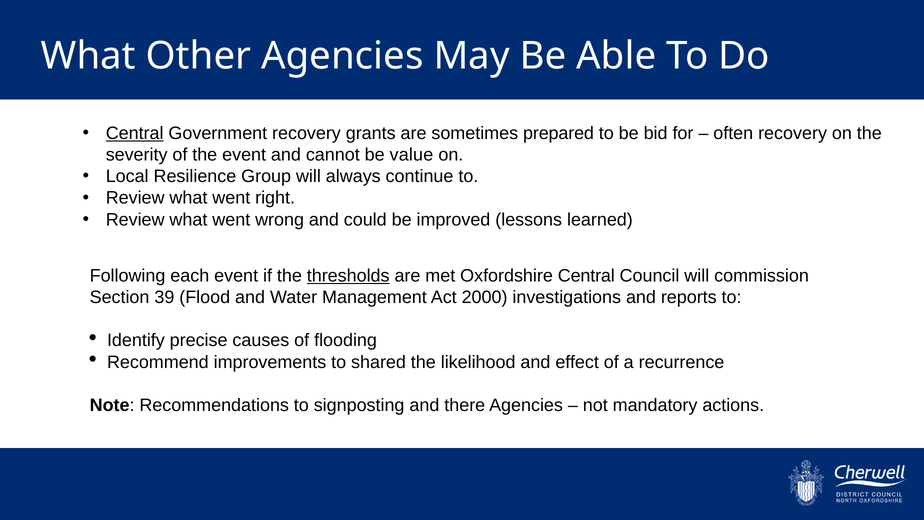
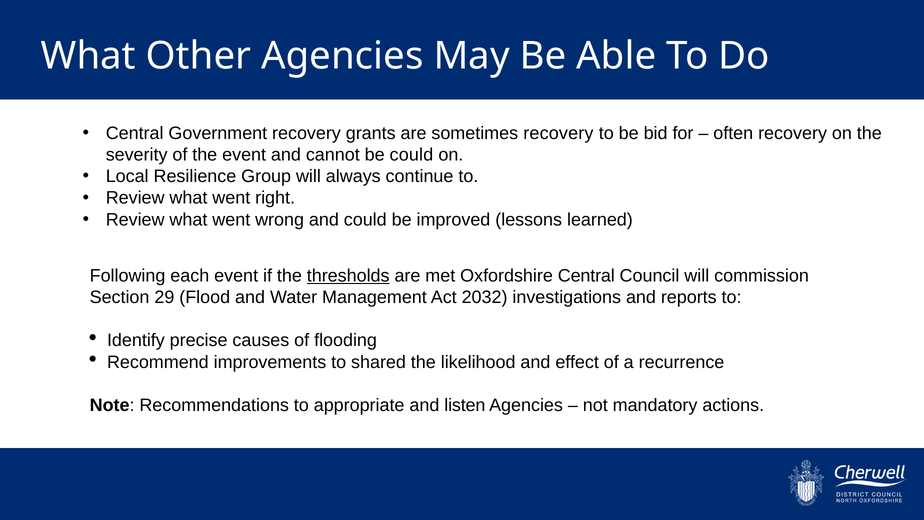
Central at (135, 133) underline: present -> none
sometimes prepared: prepared -> recovery
be value: value -> could
39: 39 -> 29
2000: 2000 -> 2032
signposting: signposting -> appropriate
there: there -> listen
